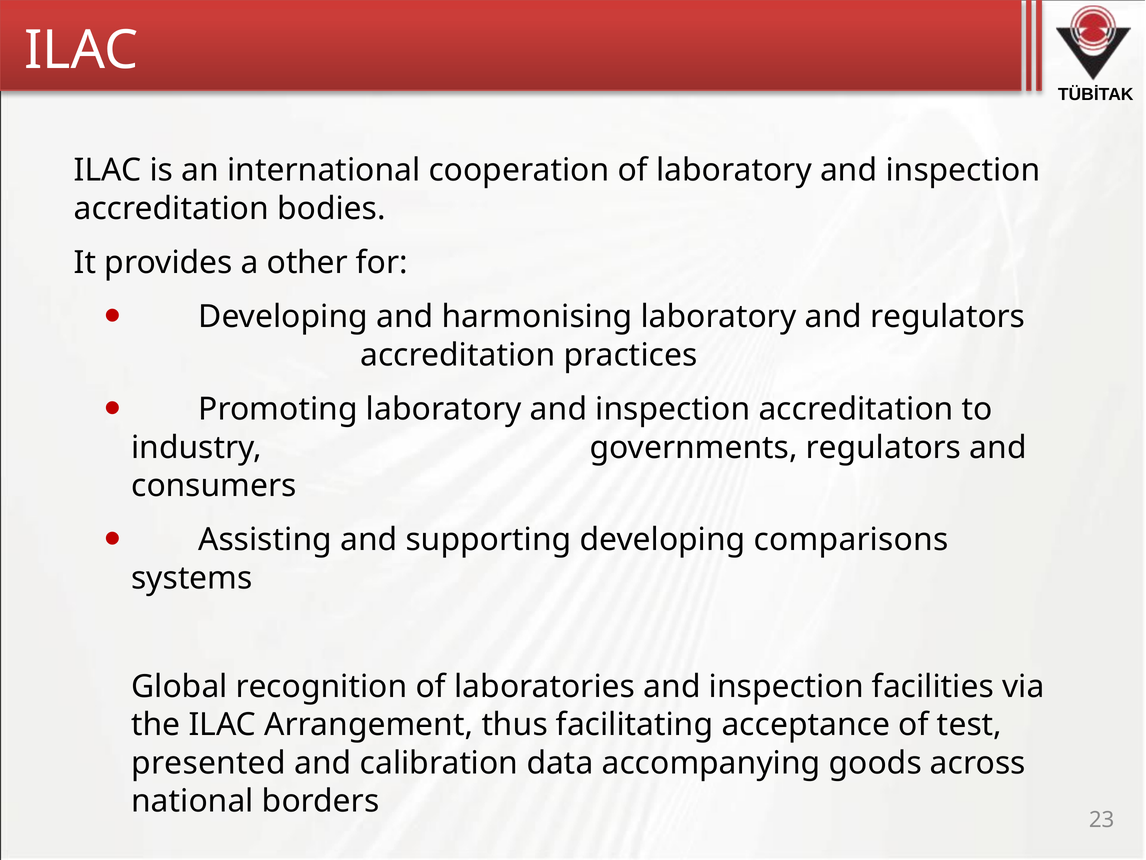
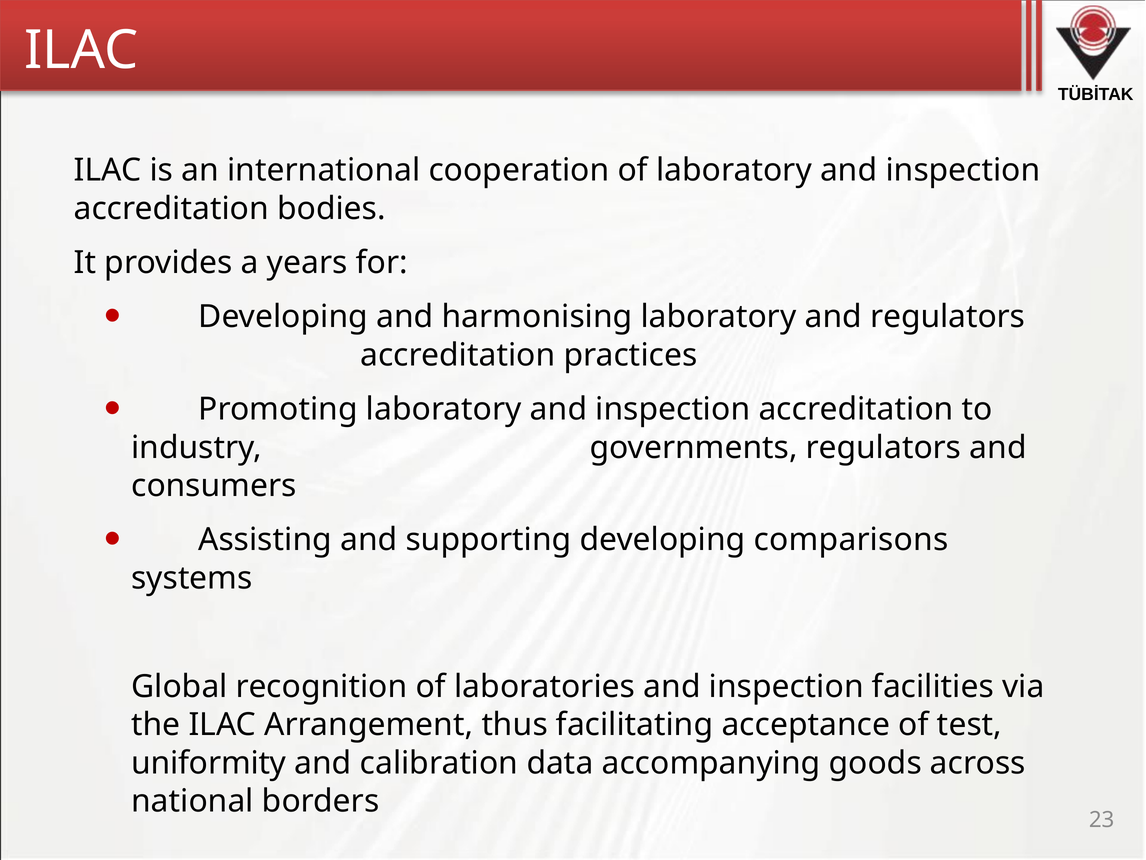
other: other -> years
presented: presented -> uniformity
